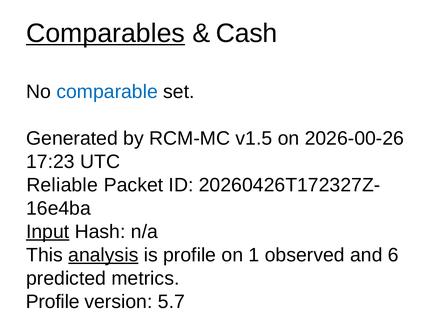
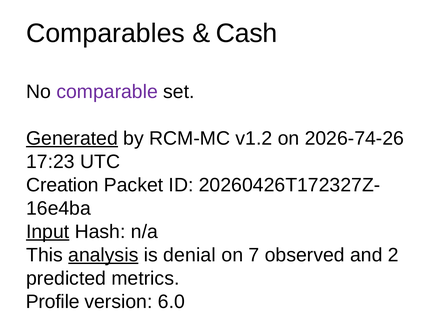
Comparables underline: present -> none
comparable colour: blue -> purple
Generated underline: none -> present
v1.5: v1.5 -> v1.2
2026-00-26: 2026-00-26 -> 2026-74-26
Reliable: Reliable -> Creation
is profile: profile -> denial
1: 1 -> 7
6: 6 -> 2
5.7: 5.7 -> 6.0
